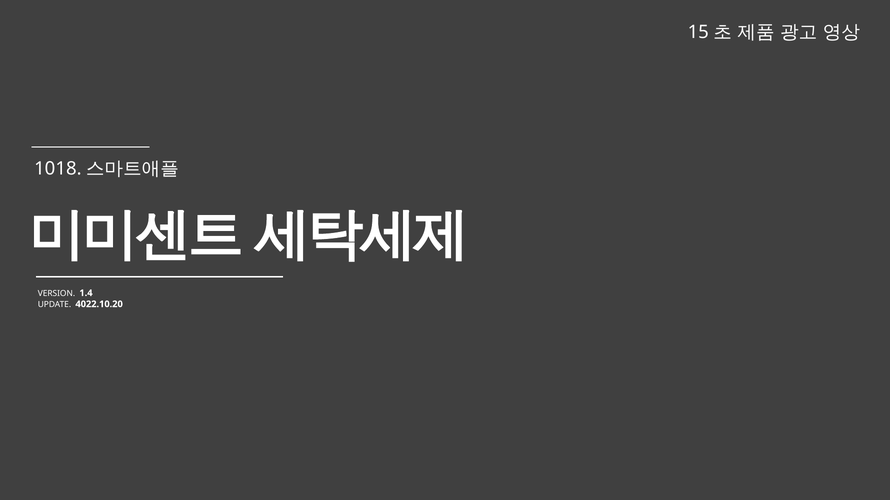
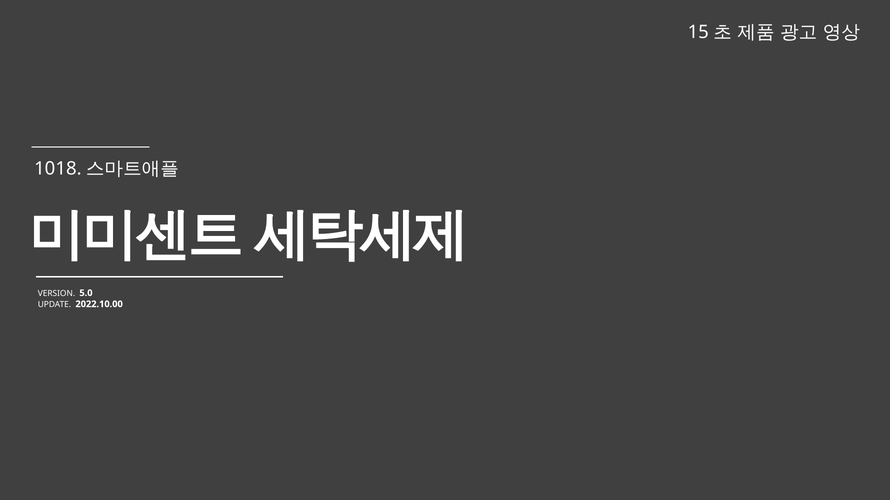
1.4: 1.4 -> 5.0
4022.10.20: 4022.10.20 -> 2022.10.00
